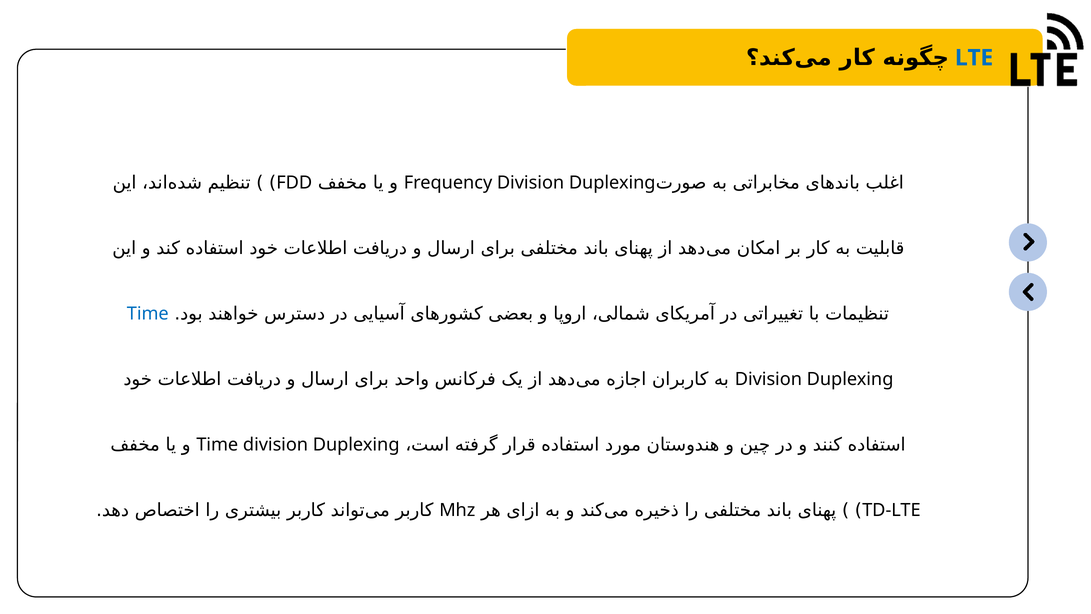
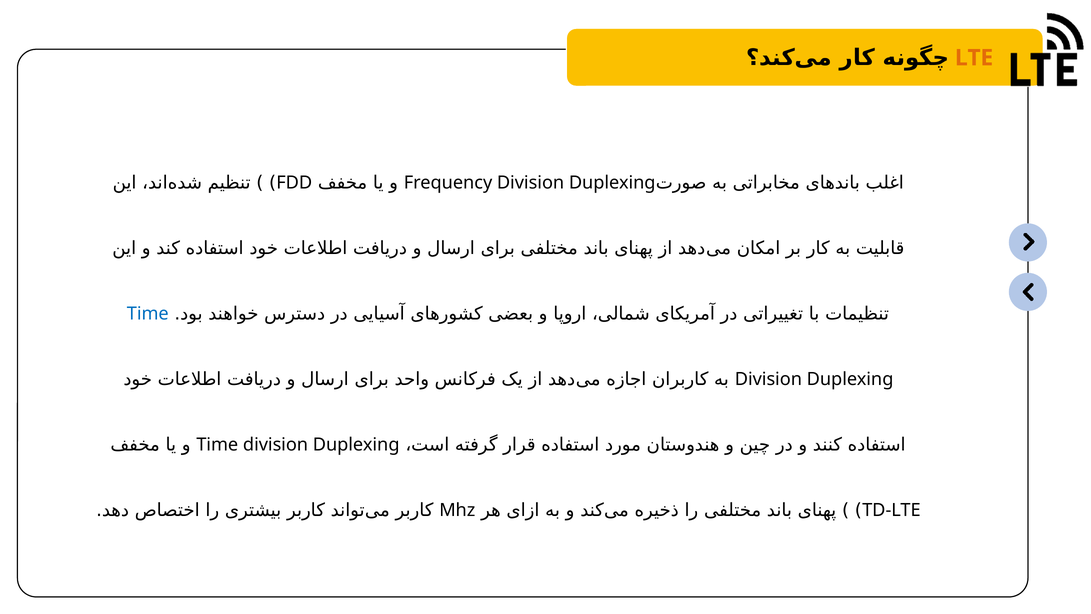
LTE colour: blue -> orange
